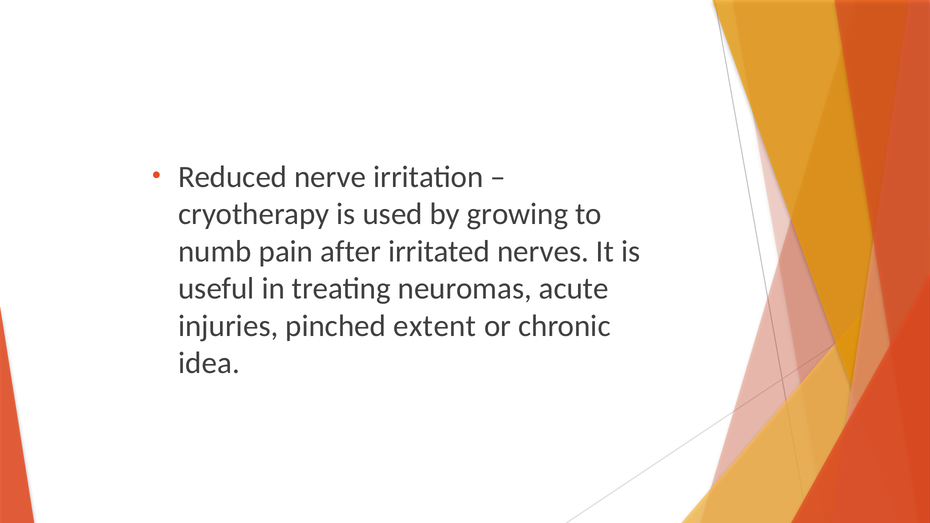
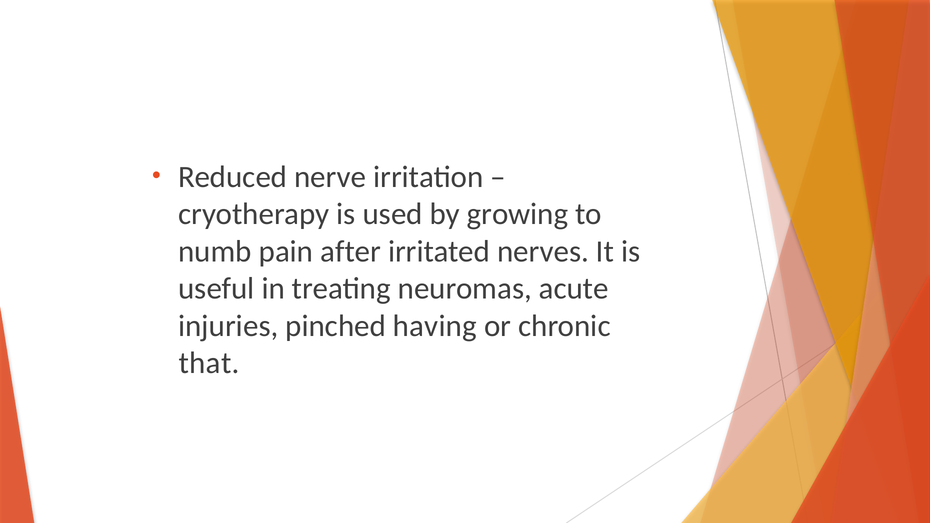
extent: extent -> having
idea: idea -> that
